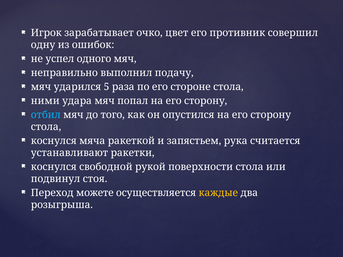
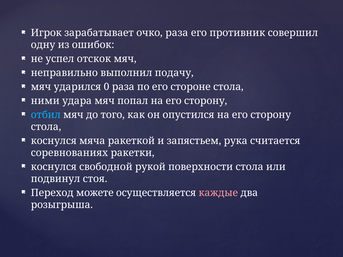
очко цвет: цвет -> раза
одного: одного -> отскок
5: 5 -> 0
устанавливают: устанавливают -> соревнованиях
каждые colour: yellow -> pink
